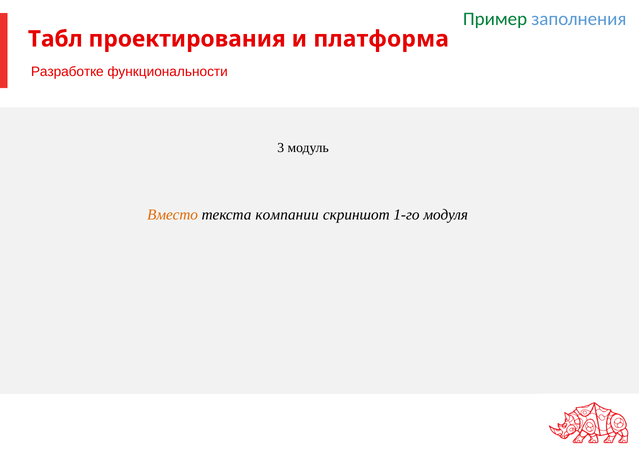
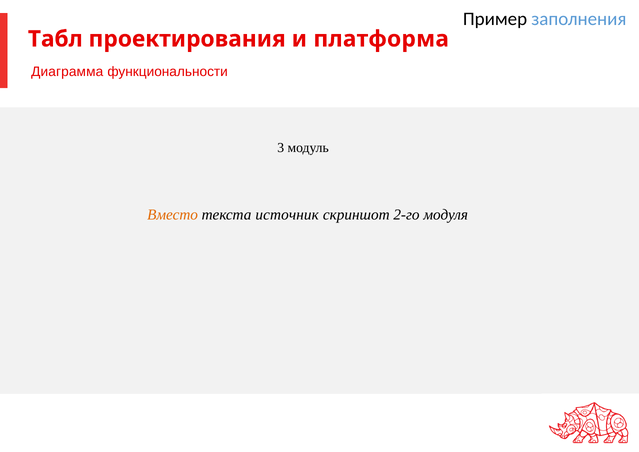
Пример colour: green -> black
Разработке: Разработке -> Диаграмма
компании: компании -> источник
1-го: 1-го -> 2-го
